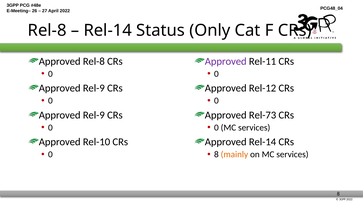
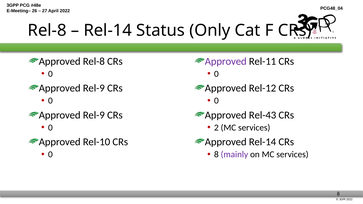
Rel-73: Rel-73 -> Rel-43
0 at (216, 128): 0 -> 2
mainly colour: orange -> purple
